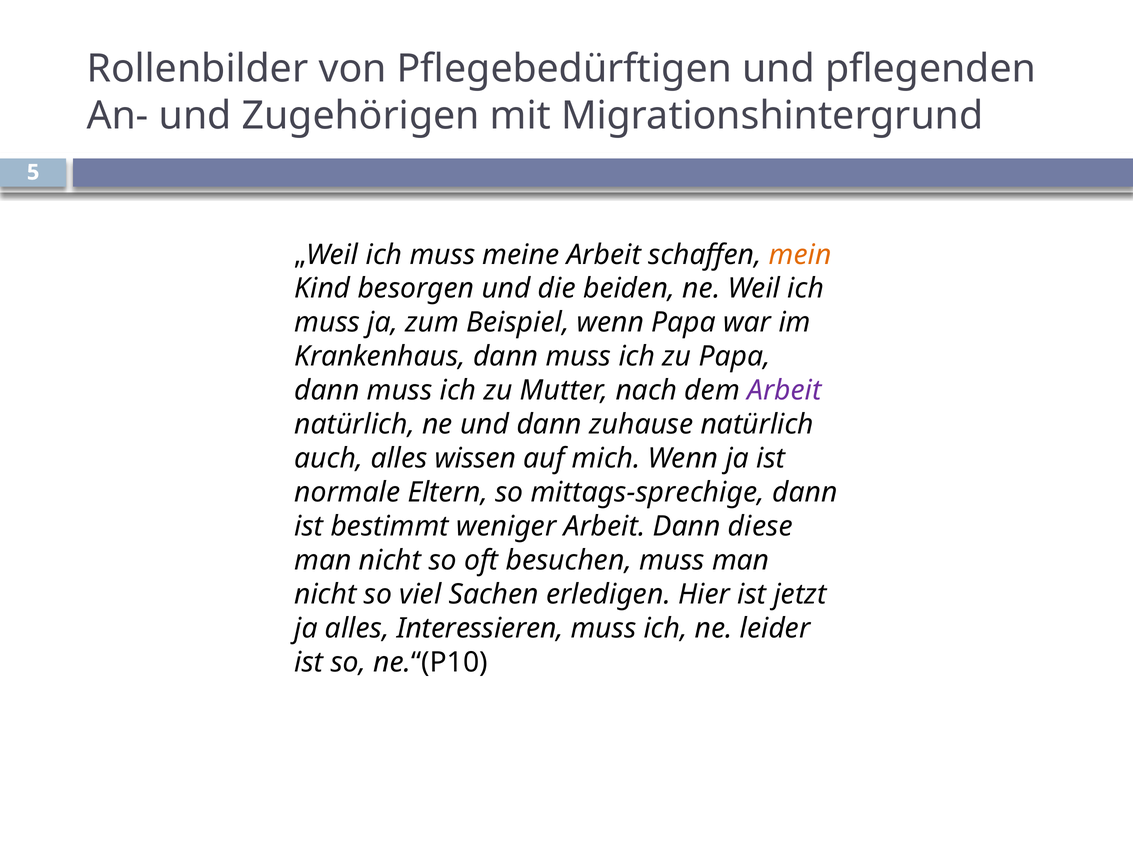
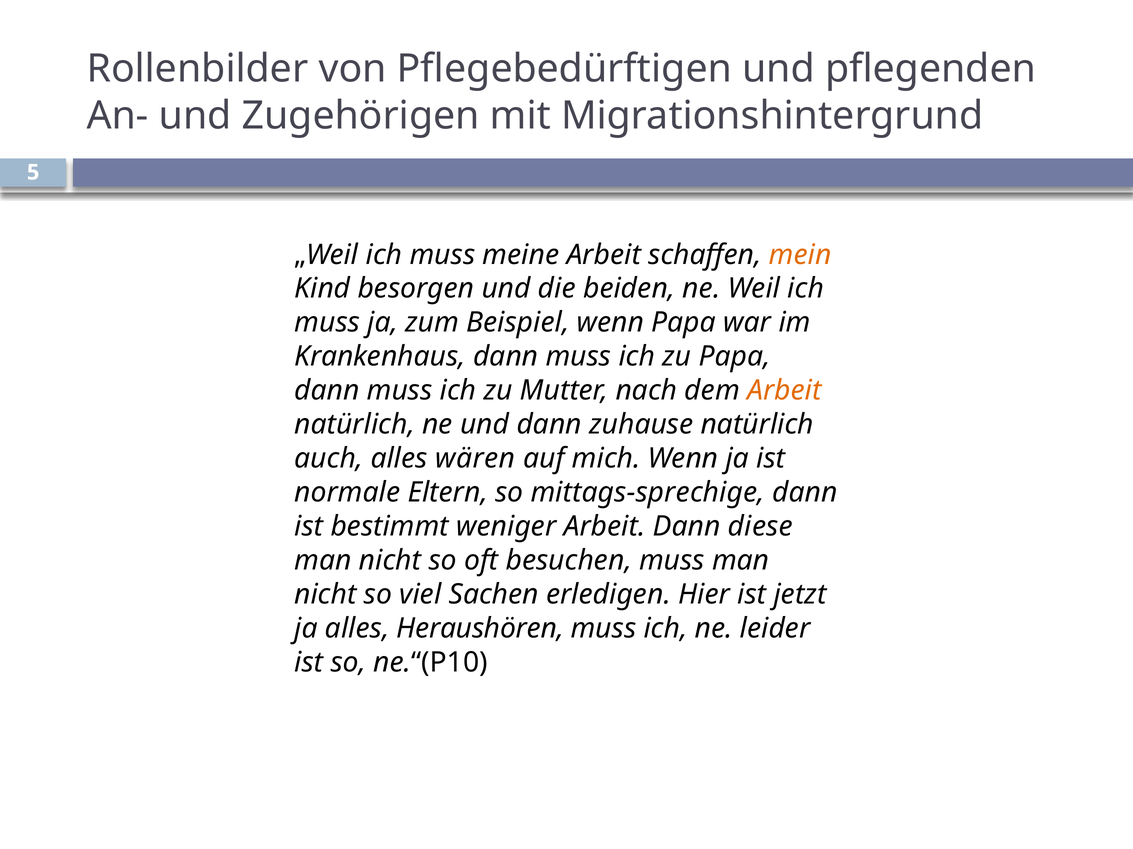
Arbeit at (784, 391) colour: purple -> orange
wissen: wissen -> wären
Interessieren: Interessieren -> Heraushören
